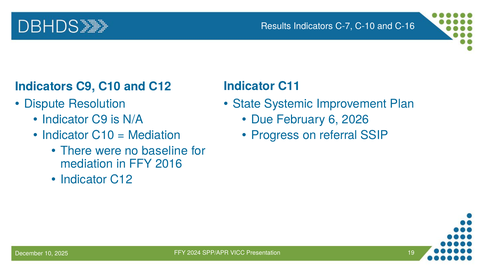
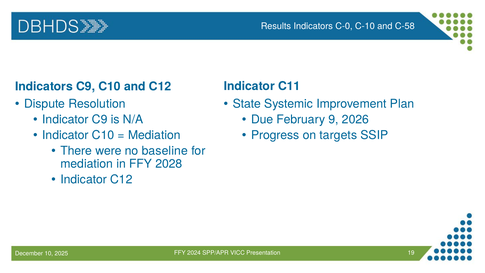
C-7: C-7 -> C-0
C-16: C-16 -> C-58
6: 6 -> 9
referral: referral -> targets
2016: 2016 -> 2028
